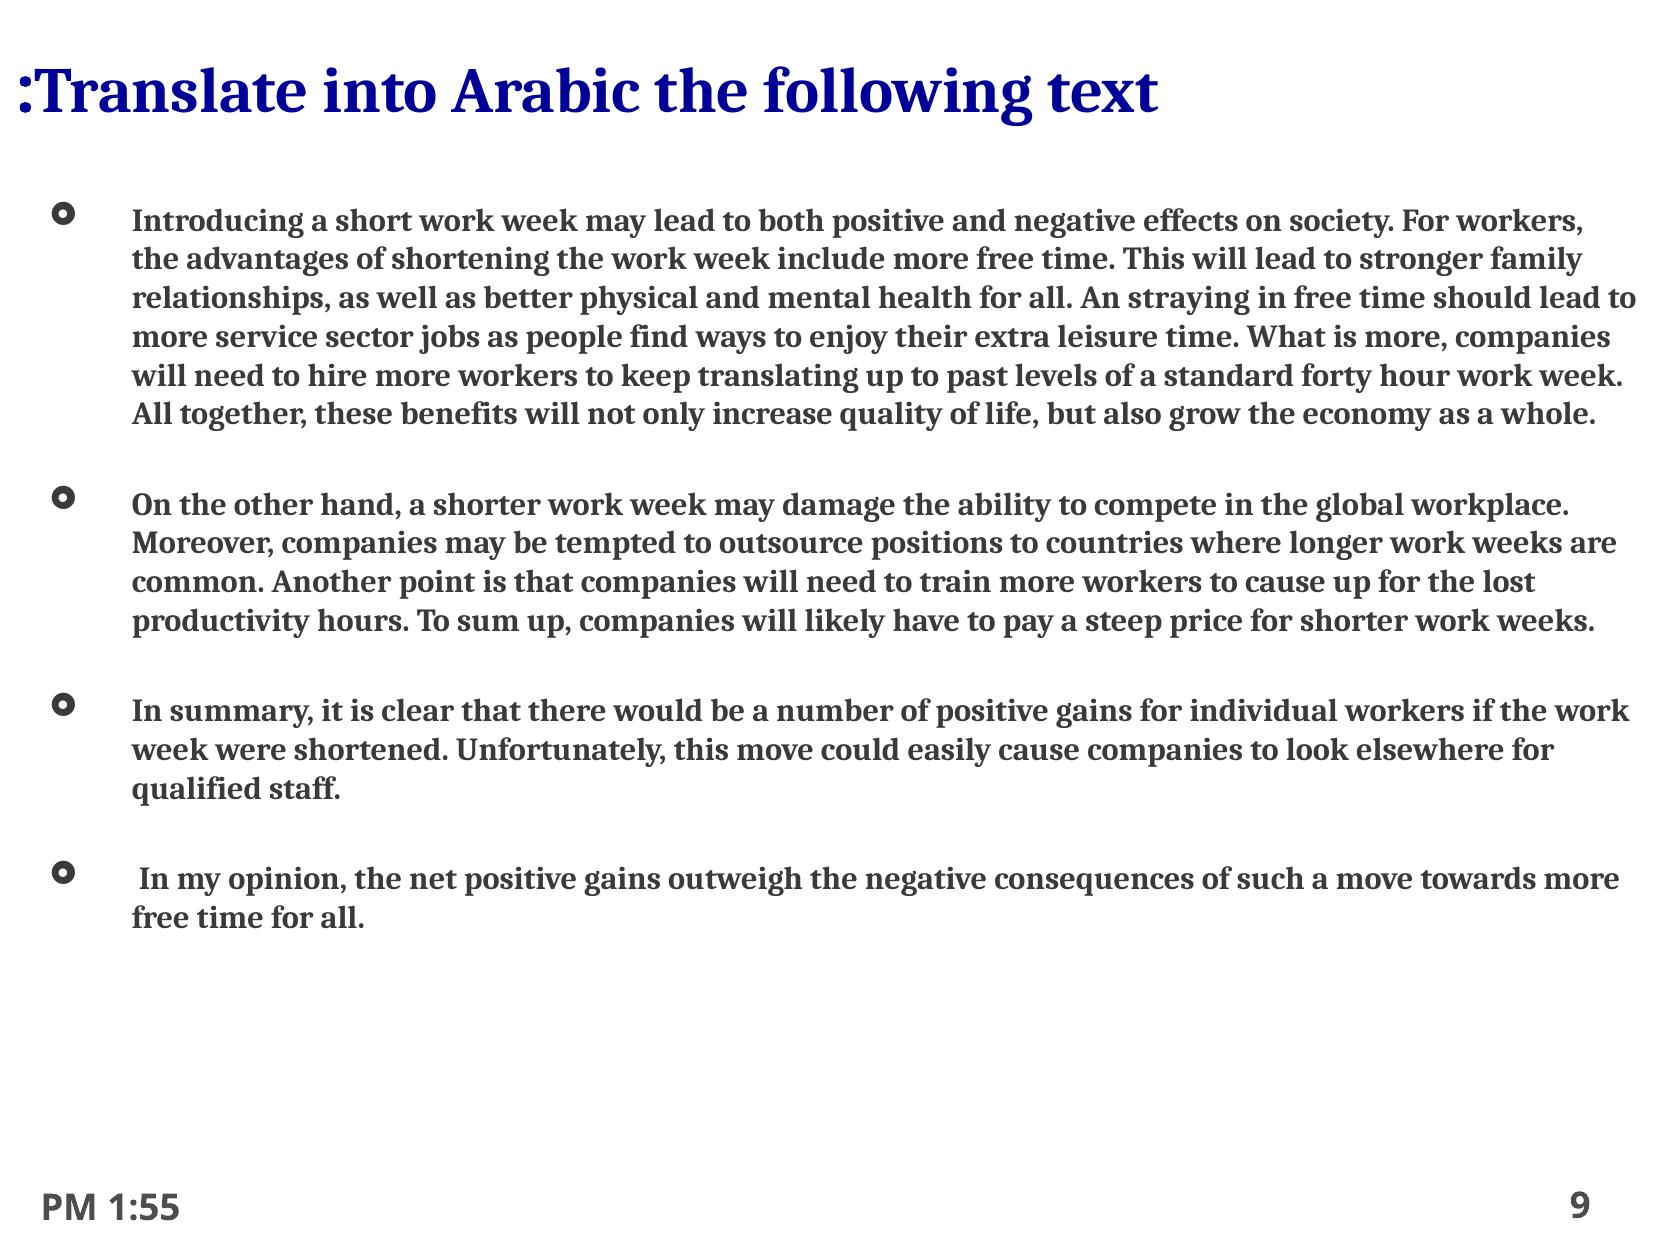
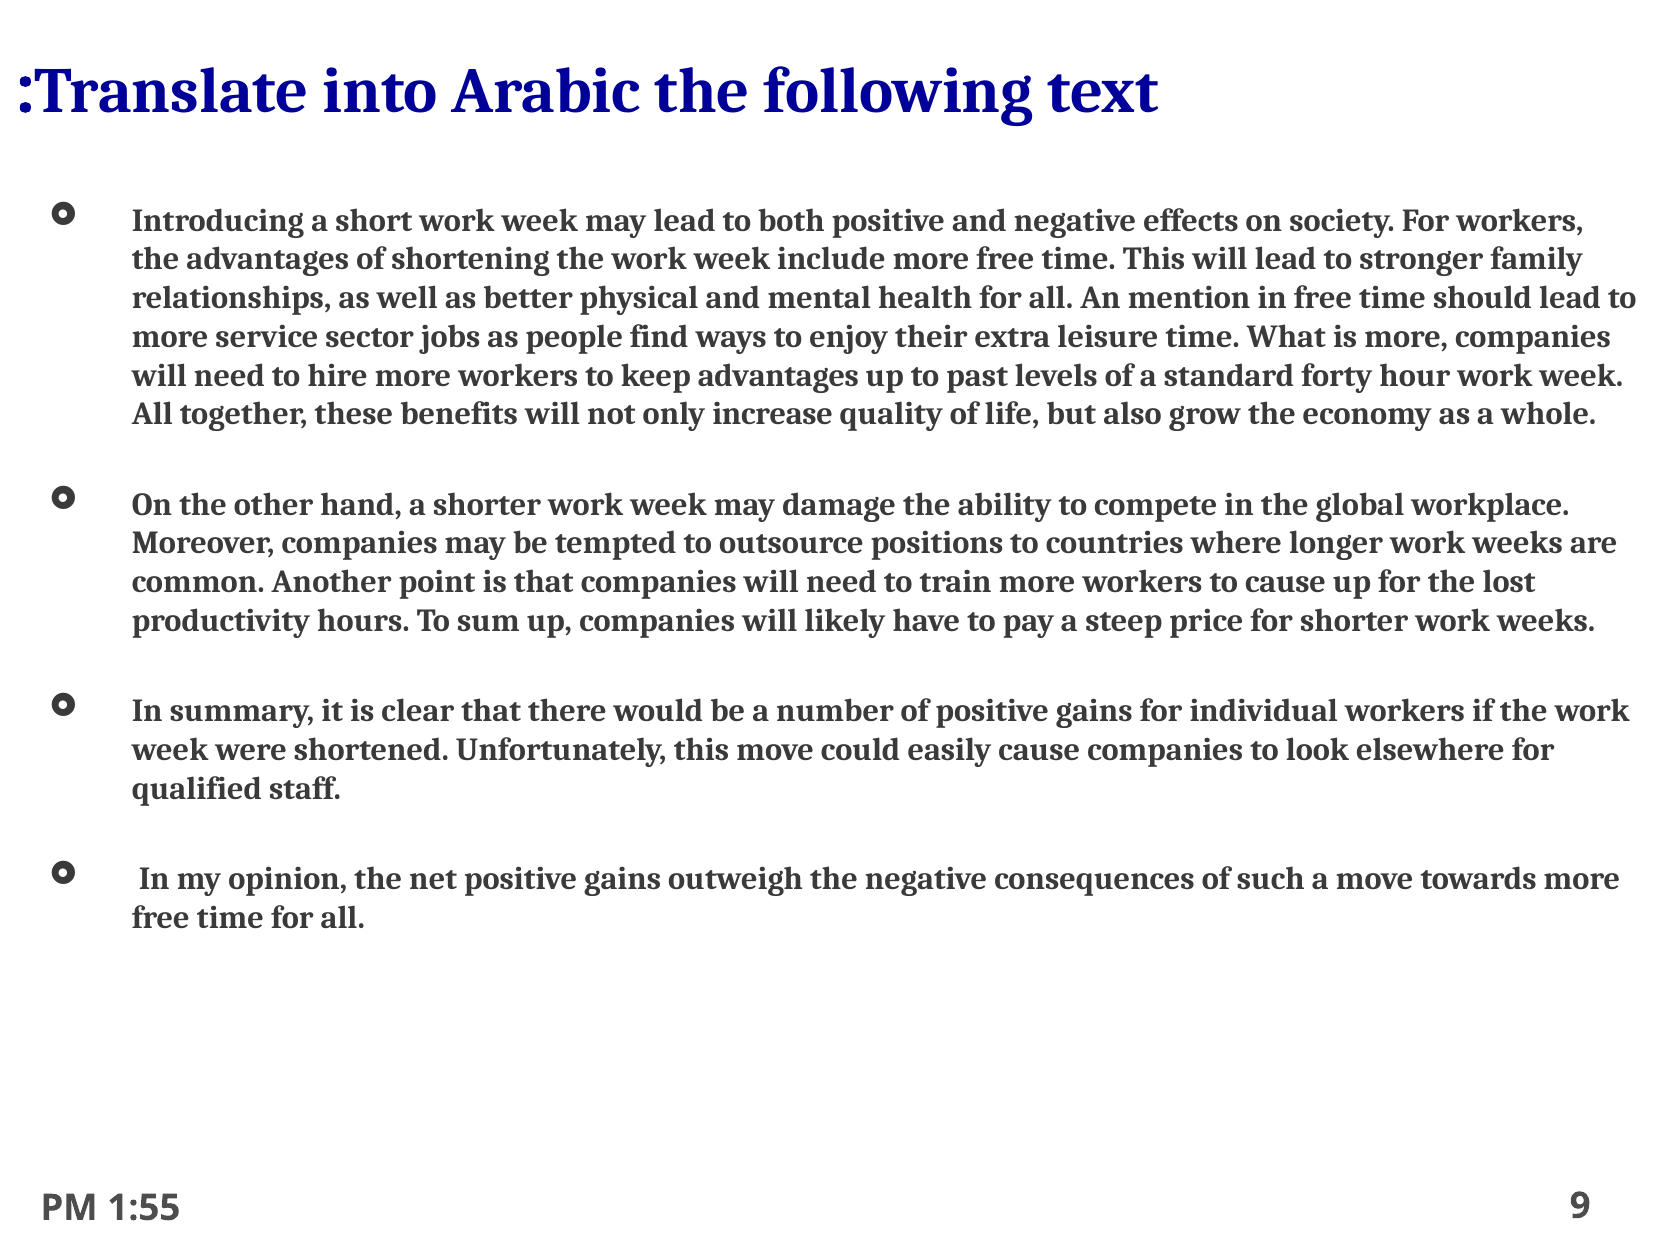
straying: straying -> mention
keep translating: translating -> advantages
